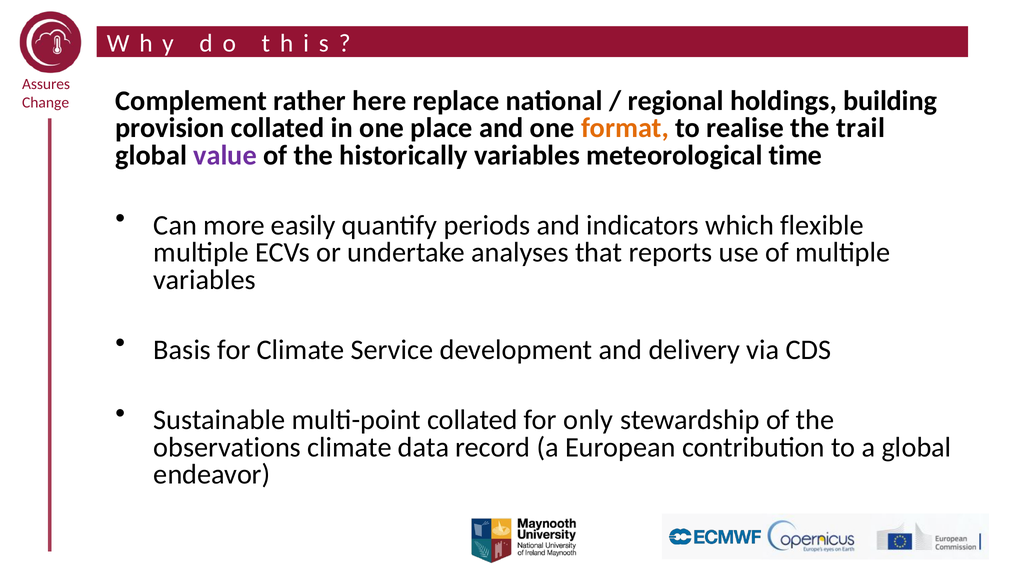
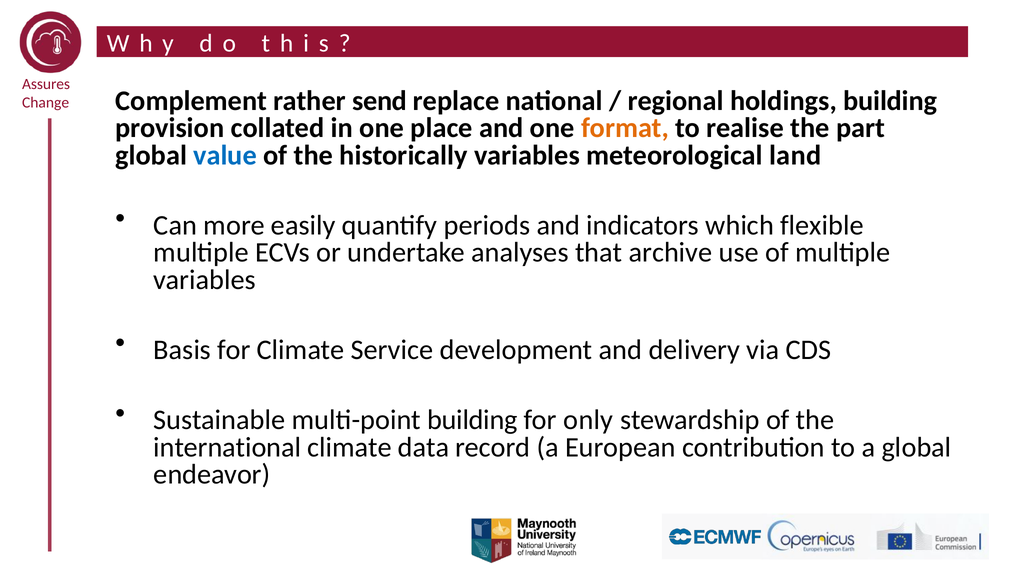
here: here -> send
trail: trail -> part
value colour: purple -> blue
time: time -> land
reports: reports -> archive
multi-point collated: collated -> building
observations: observations -> international
